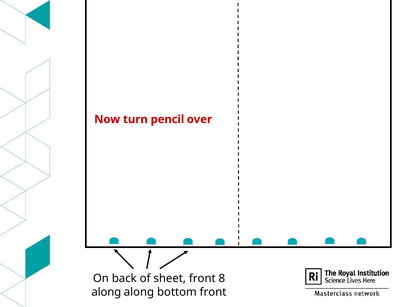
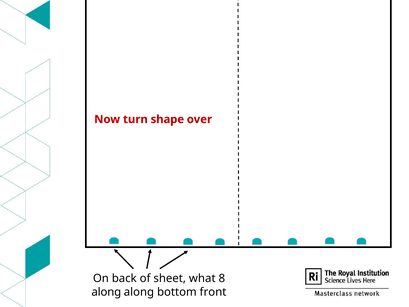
pencil: pencil -> shape
sheet front: front -> what
